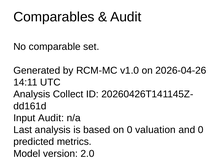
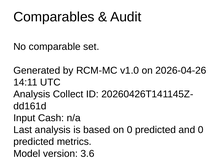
Input Audit: Audit -> Cash
on 0 valuation: valuation -> predicted
2.0: 2.0 -> 3.6
